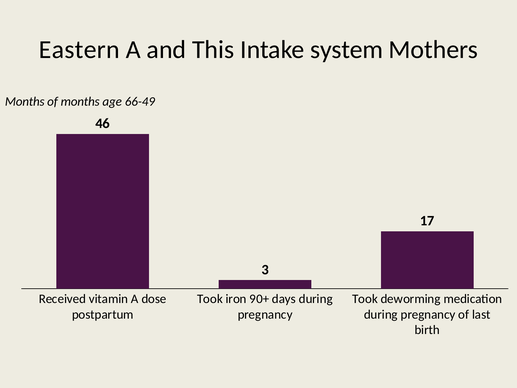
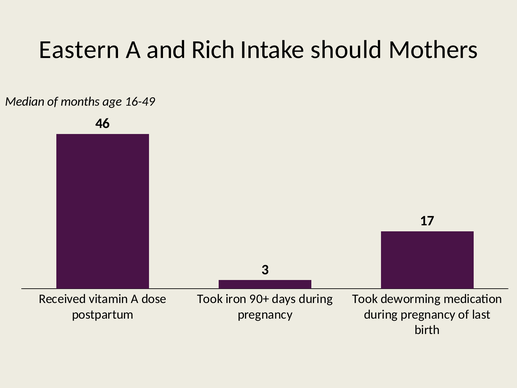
This: This -> Rich
system: system -> should
Months at (25, 102): Months -> Median
66-49: 66-49 -> 16-49
